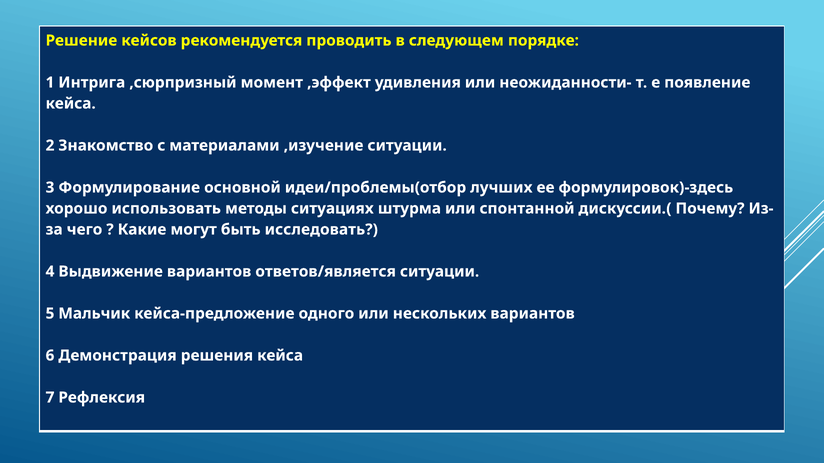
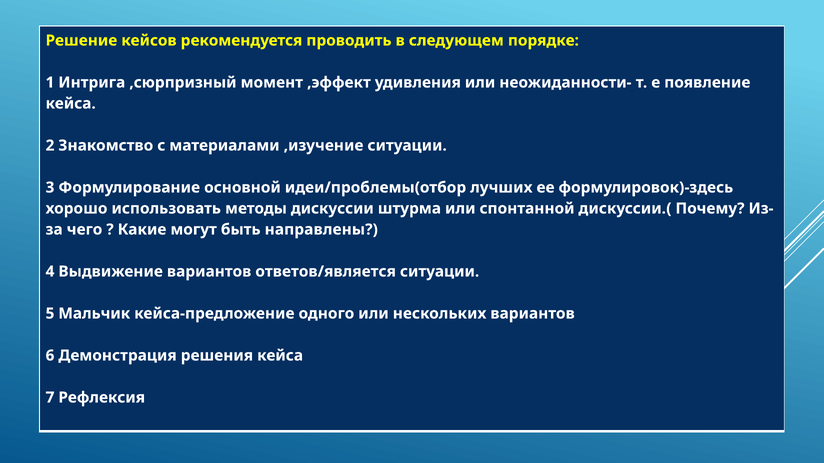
ситуациях: ситуациях -> дискуссии
исследовать: исследовать -> направлены
